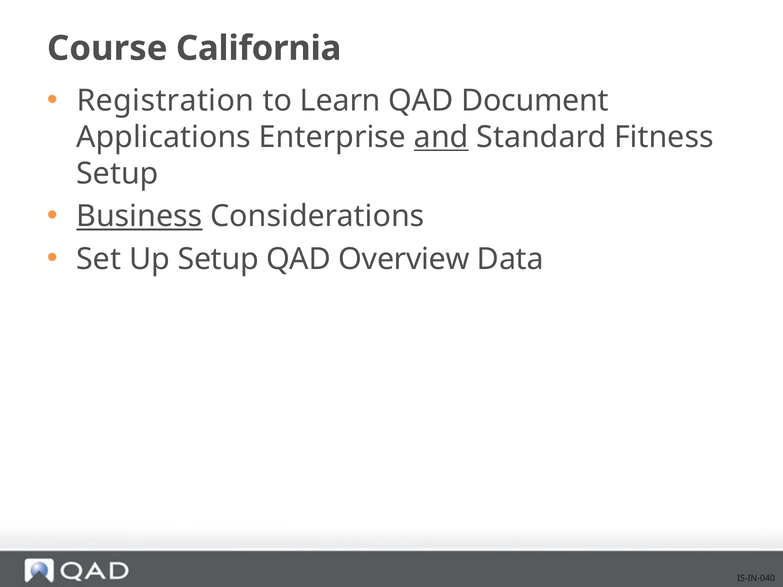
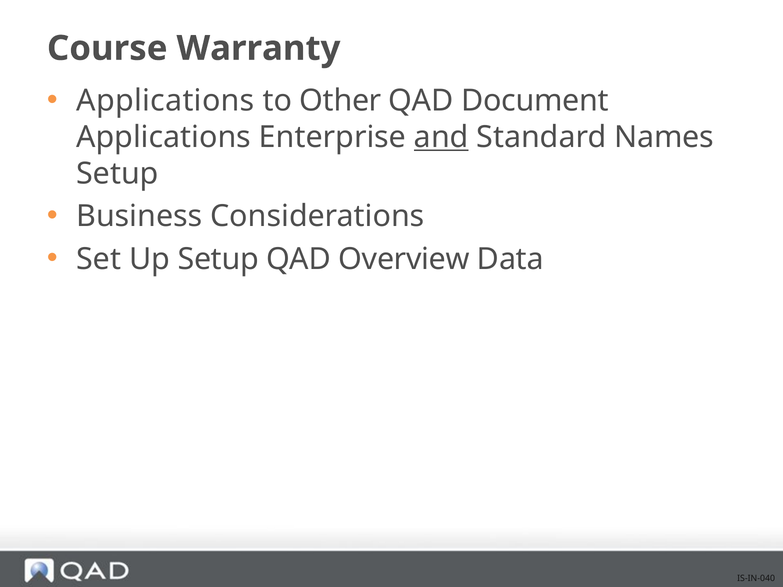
California: California -> Warranty
Registration at (165, 101): Registration -> Applications
Learn: Learn -> Other
Fitness: Fitness -> Names
Business underline: present -> none
